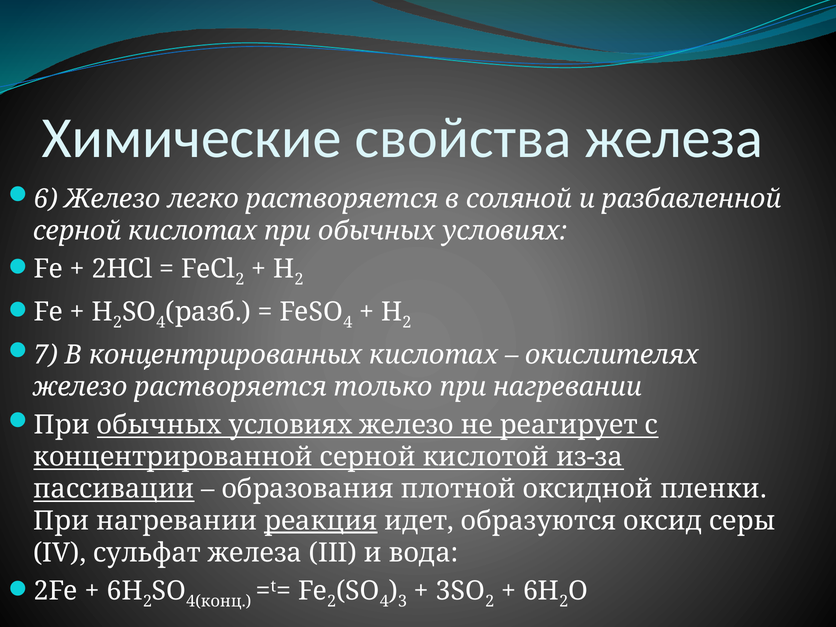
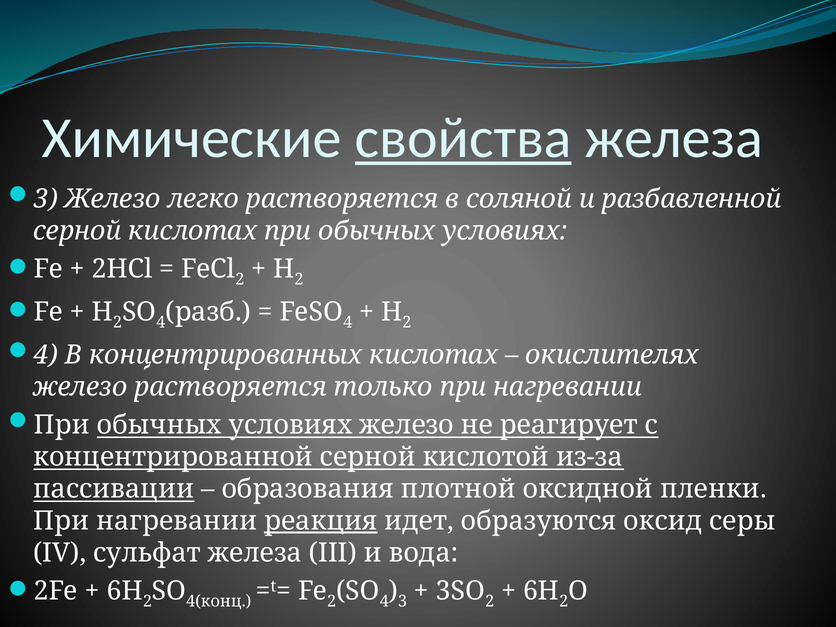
свойства underline: none -> present
6 at (46, 199): 6 -> 3
7 at (46, 355): 7 -> 4
